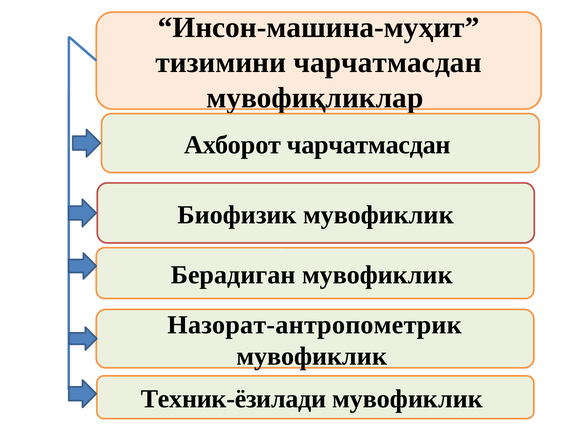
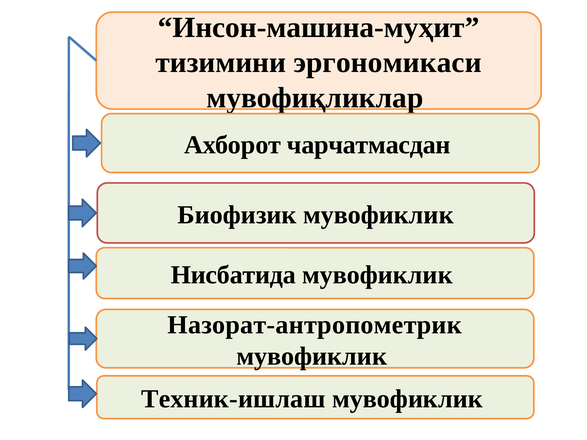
тизимини чарчатмасдан: чарчатмасдан -> эргономикаси
Берадиган: Берадиган -> Нисбатида
Техник-ёзилади: Техник-ёзилади -> Техник-ишлаш
